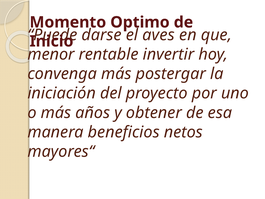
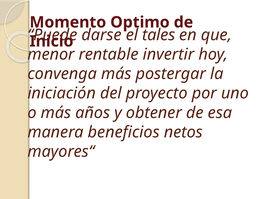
aves: aves -> tales
